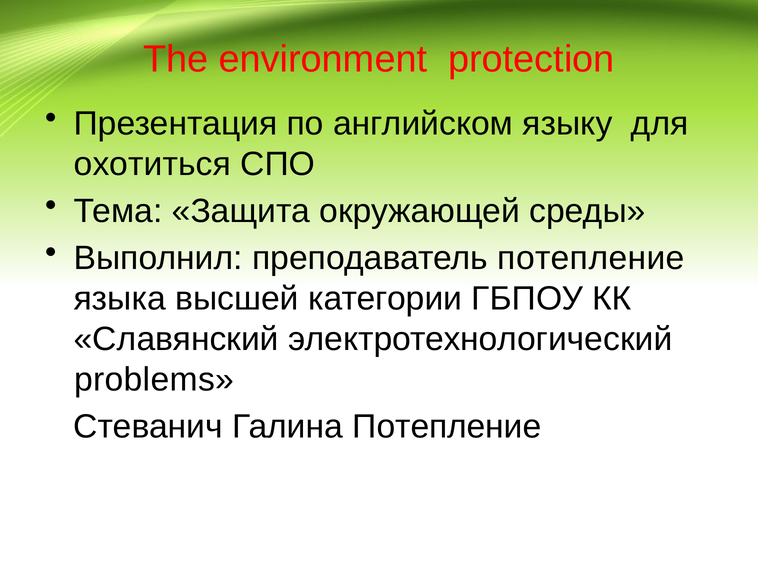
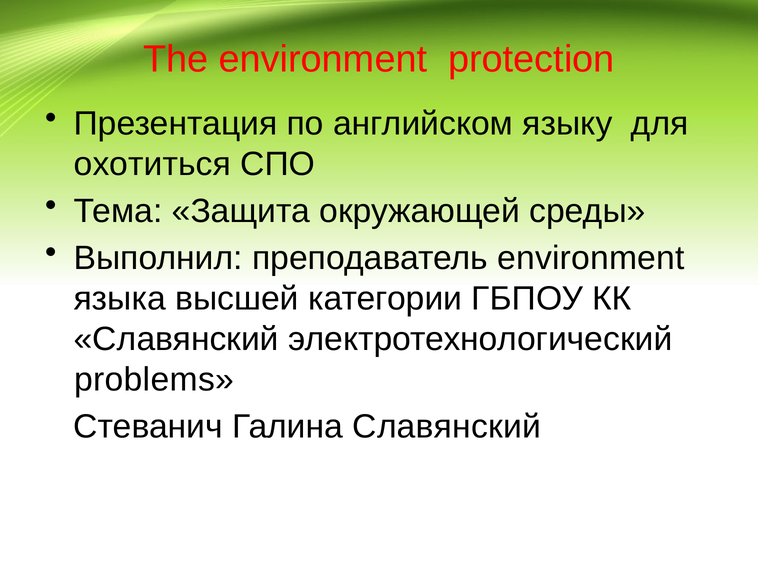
преподаватель потепление: потепление -> environment
Галина Потепление: Потепление -> Славянский
